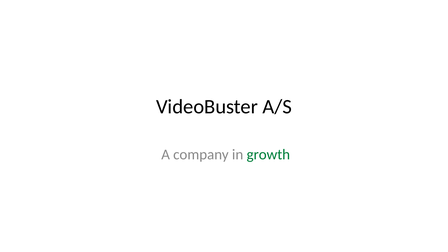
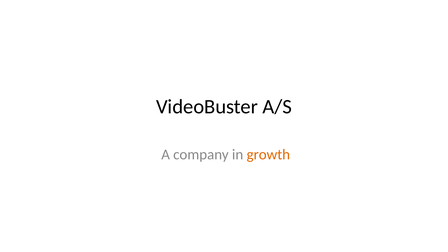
growth colour: green -> orange
